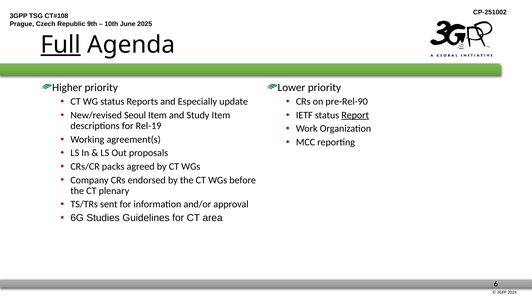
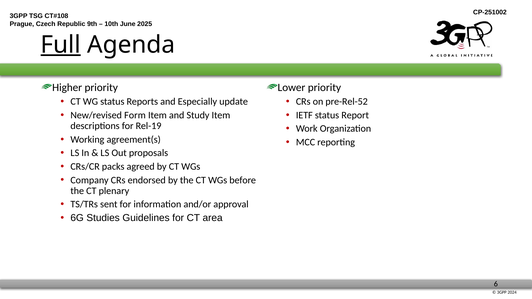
pre-Rel-90: pre-Rel-90 -> pre-Rel-52
Seoul: Seoul -> Form
Report underline: present -> none
